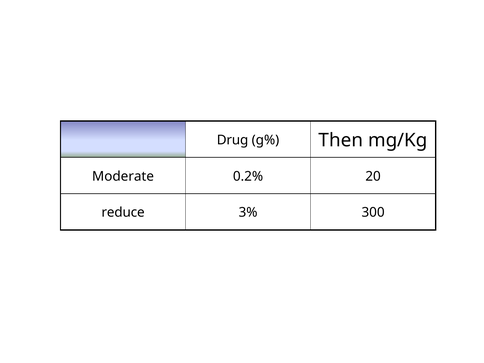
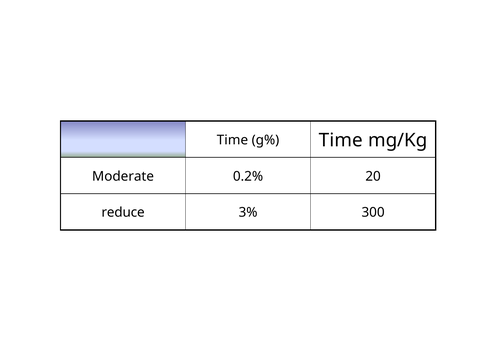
Drug at (233, 140): Drug -> Time
g% Then: Then -> Time
